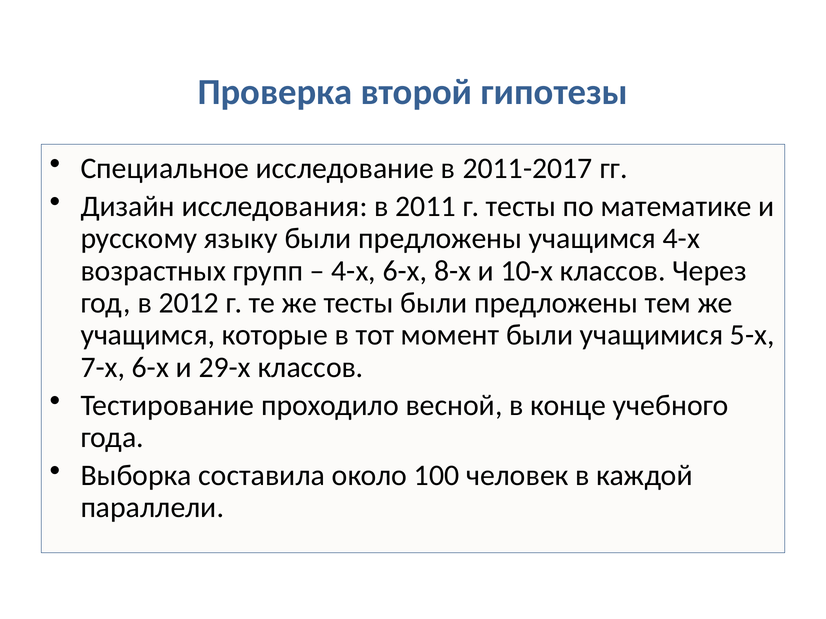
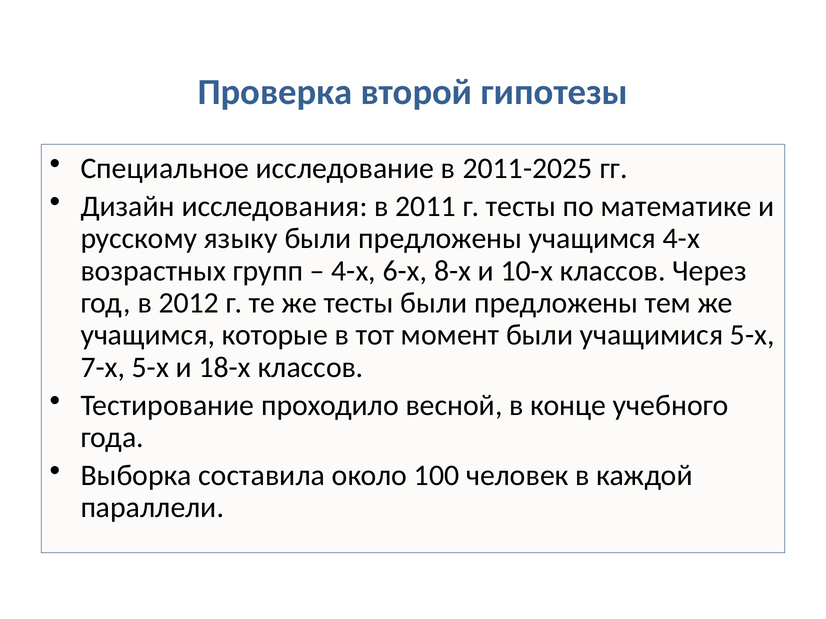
2011-2017: 2011-2017 -> 2011-2025
7-х 6-х: 6-х -> 5-х
29-х: 29-х -> 18-х
